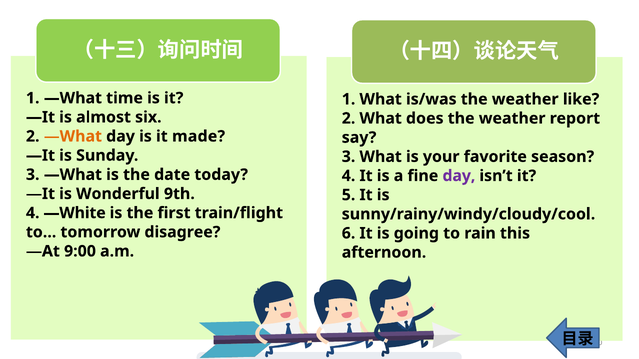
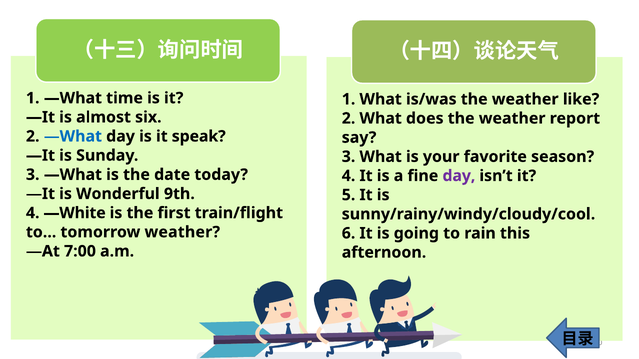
—What at (73, 136) colour: orange -> blue
made: made -> speak
tomorrow disagree: disagree -> weather
9:00: 9:00 -> 7:00
